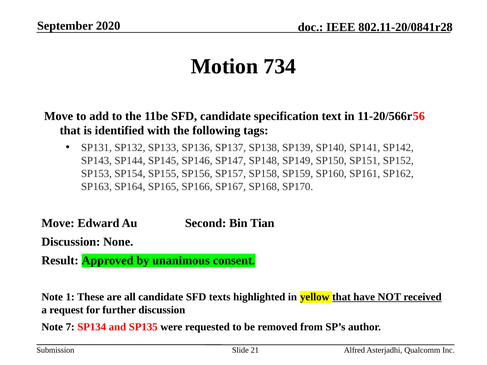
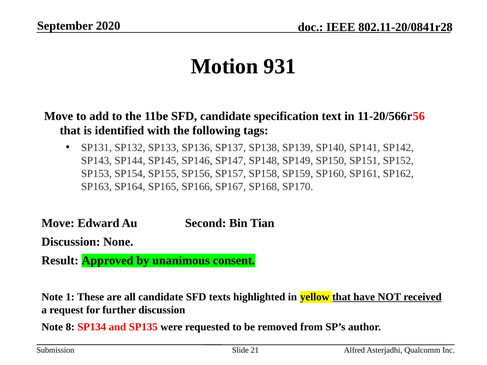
734: 734 -> 931
7: 7 -> 8
